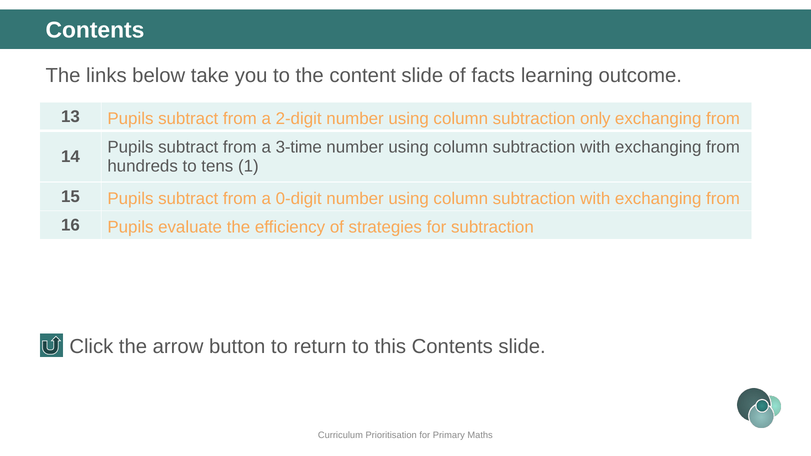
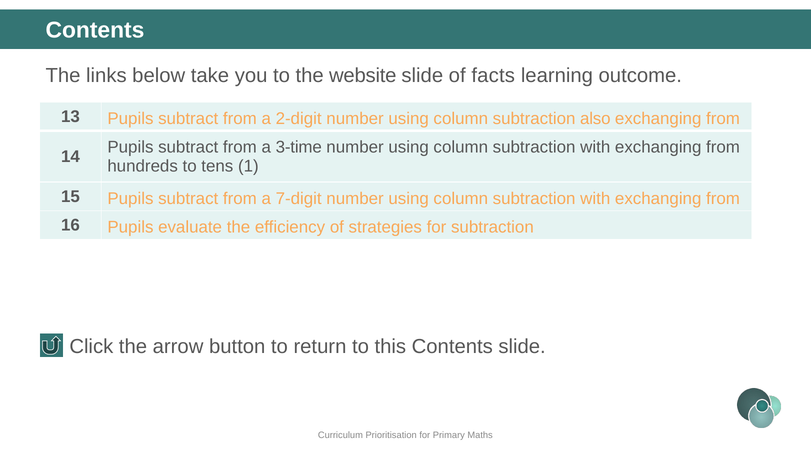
content: content -> website
only: only -> also
0-digit: 0-digit -> 7-digit
